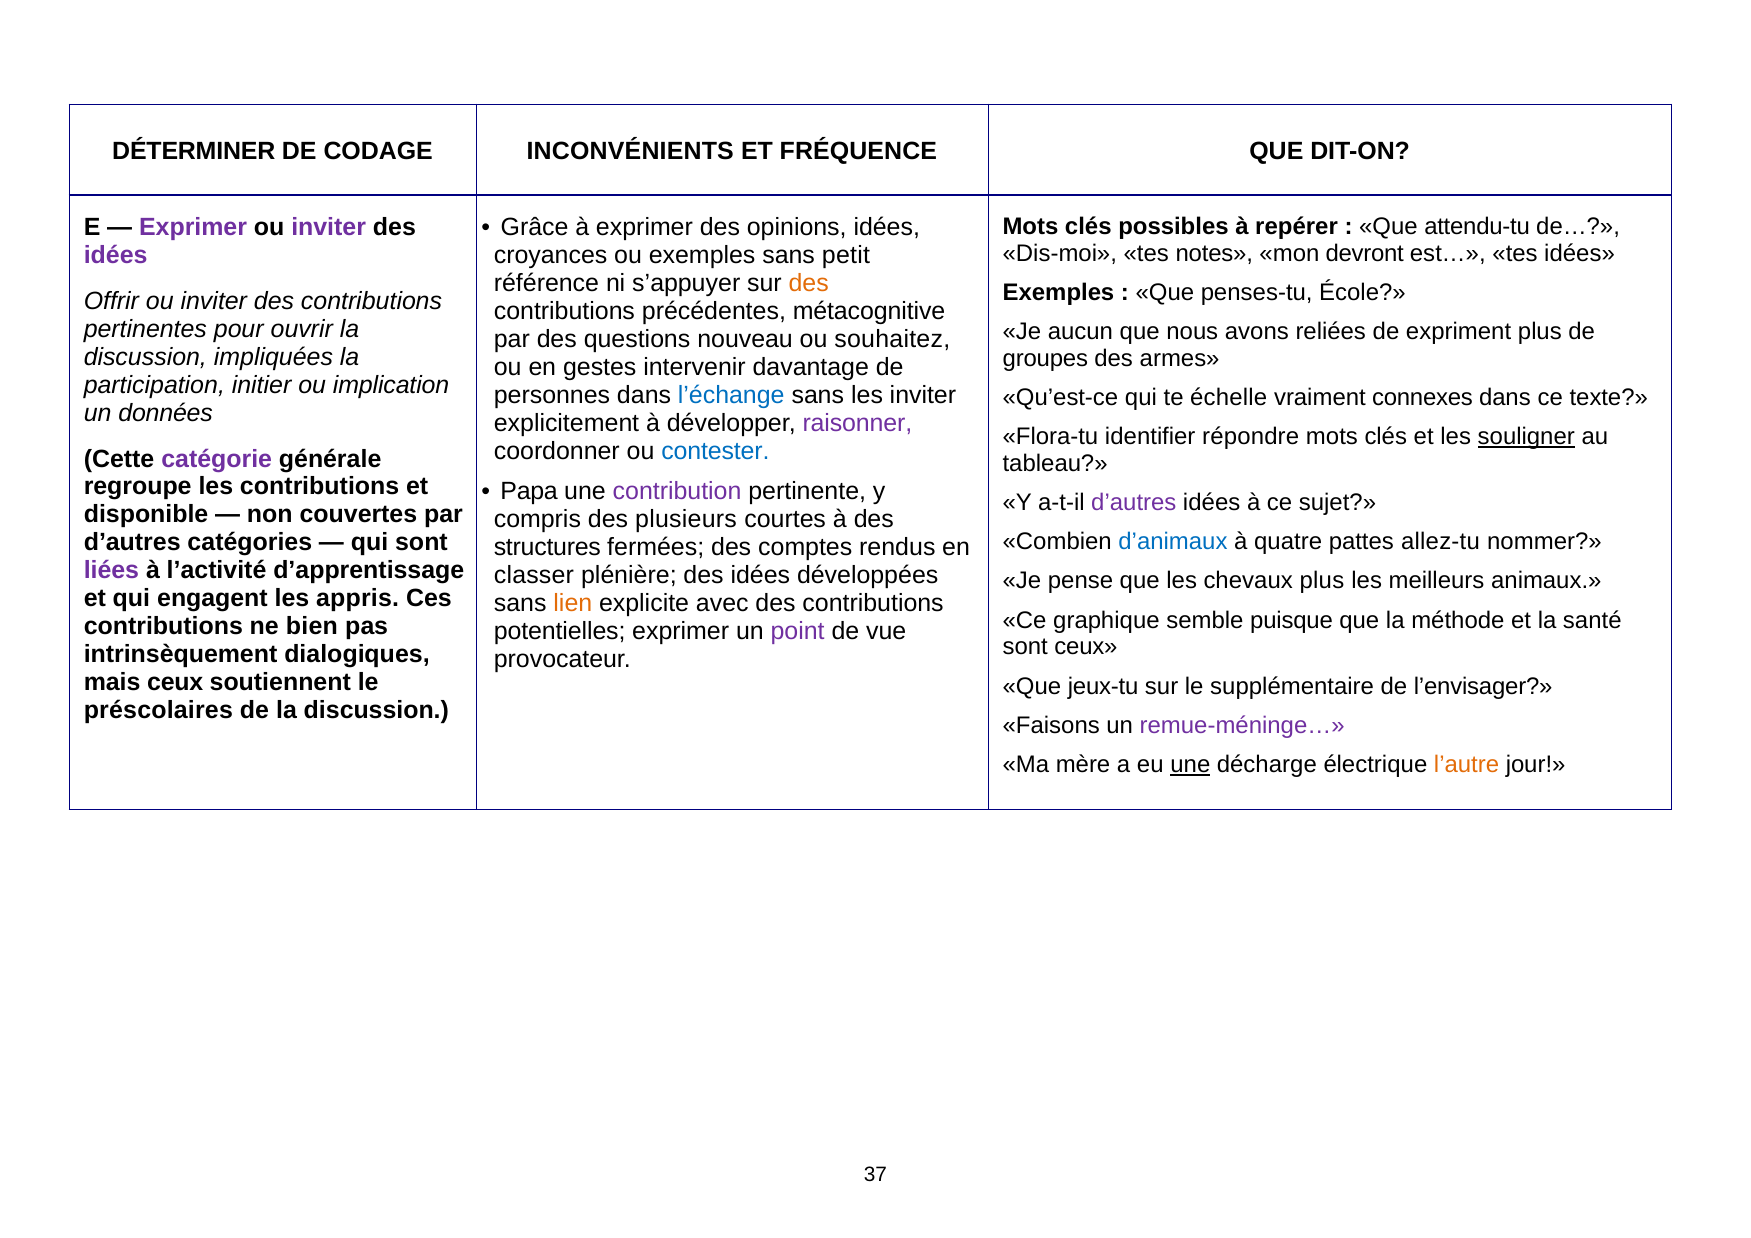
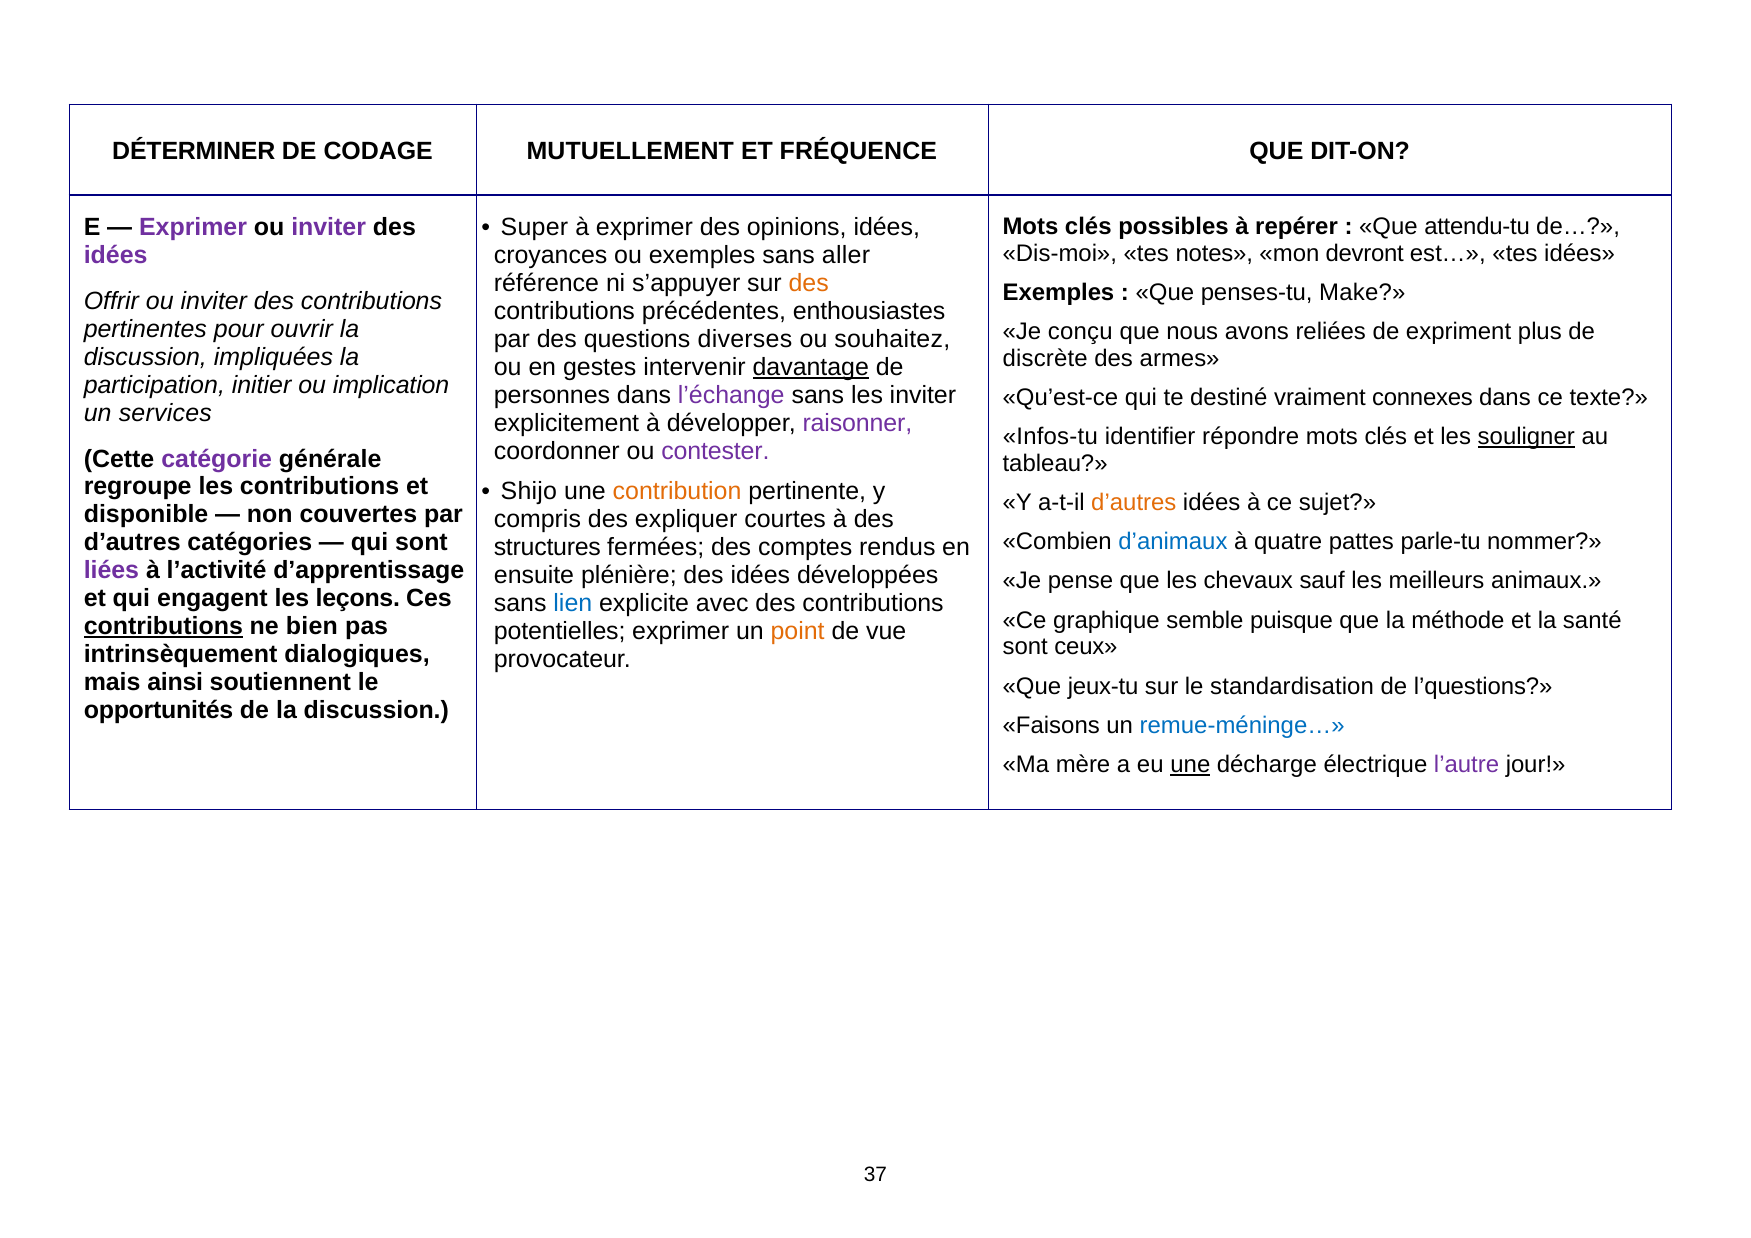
INCONVÉNIENTS: INCONVÉNIENTS -> MUTUELLEMENT
Grâce: Grâce -> Super
petit: petit -> aller
École: École -> Make
métacognitive: métacognitive -> enthousiastes
aucun: aucun -> conçu
nouveau: nouveau -> diverses
groupes: groupes -> discrète
davantage underline: none -> present
l’échange colour: blue -> purple
échelle: échelle -> destiné
données: données -> services
Flora-tu: Flora-tu -> Infos-tu
contester colour: blue -> purple
Papa: Papa -> Shijo
contribution colour: purple -> orange
d’autres at (1134, 503) colour: purple -> orange
plusieurs: plusieurs -> expliquer
allez-tu: allez-tu -> parle-tu
classer: classer -> ensuite
chevaux plus: plus -> sauf
appris: appris -> leçons
lien colour: orange -> blue
contributions at (163, 627) underline: none -> present
point colour: purple -> orange
mais ceux: ceux -> ainsi
supplémentaire: supplémentaire -> standardisation
l’envisager: l’envisager -> l’questions
préscolaires: préscolaires -> opportunités
remue-méninge… colour: purple -> blue
l’autre colour: orange -> purple
